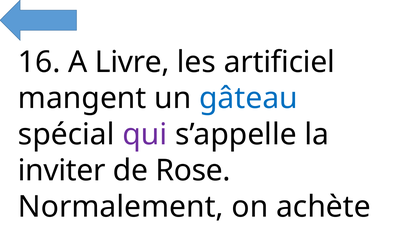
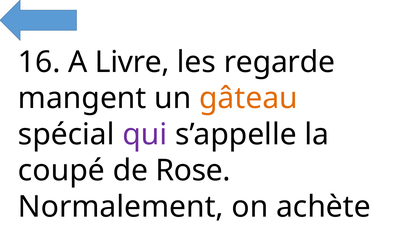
artificiel: artificiel -> regarde
gâteau colour: blue -> orange
inviter: inviter -> coupé
